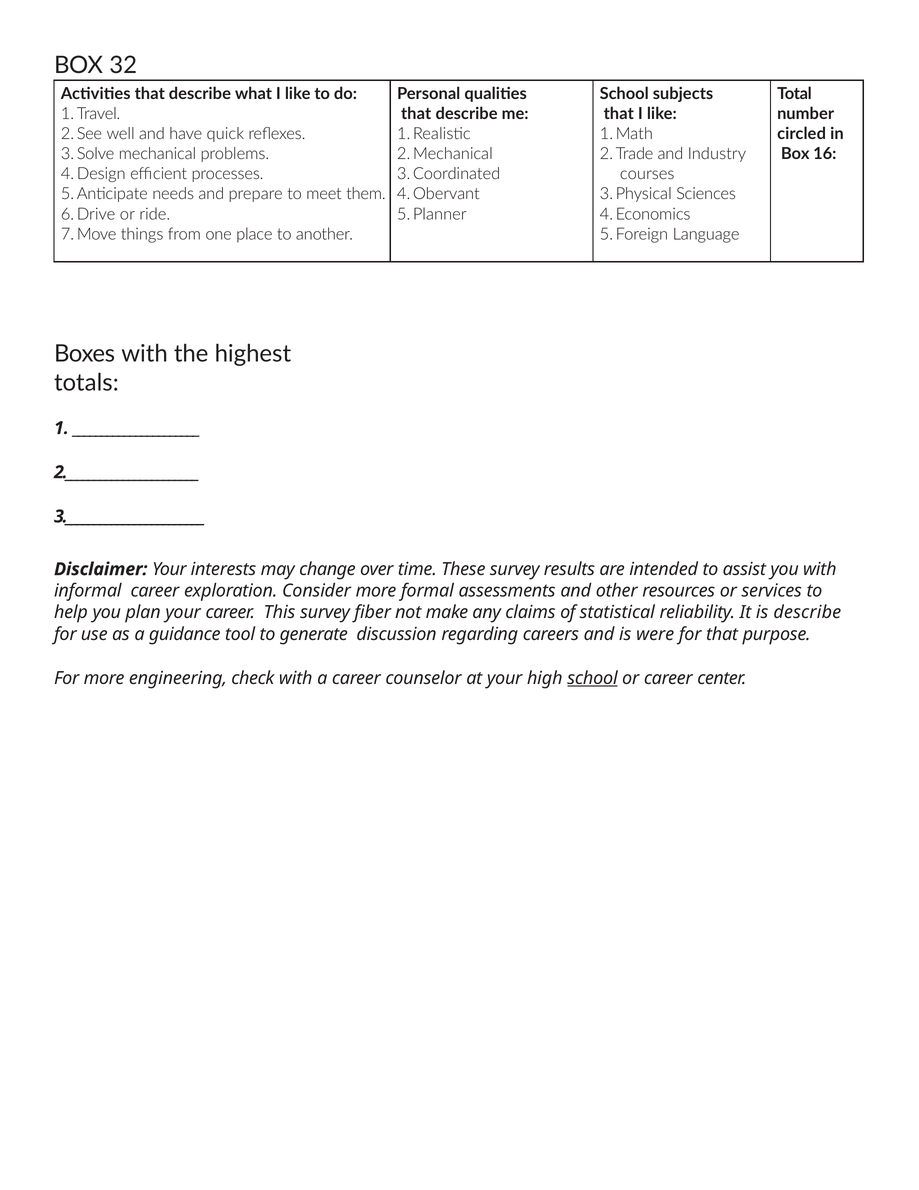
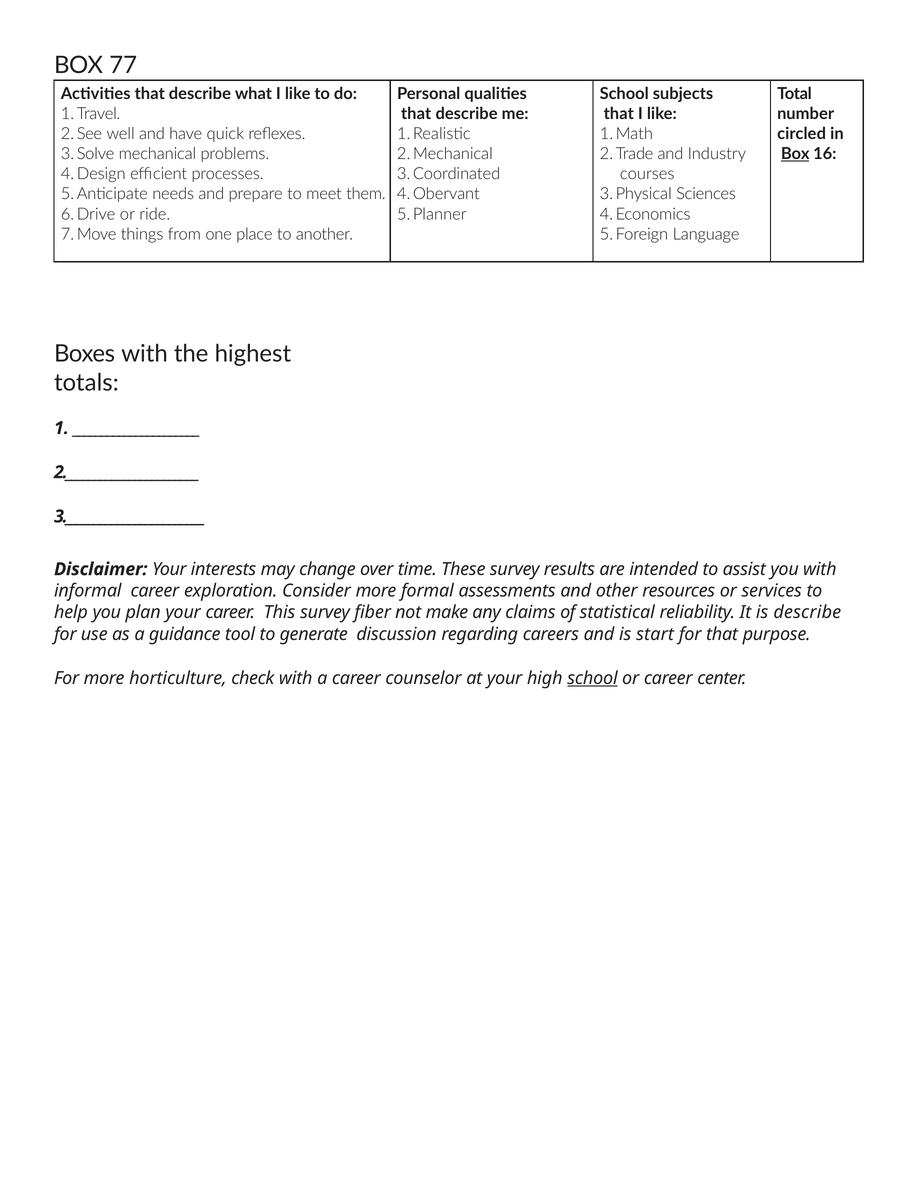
32: 32 -> 77
Box at (795, 154) underline: none -> present
were: were -> start
engineering: engineering -> horticulture
